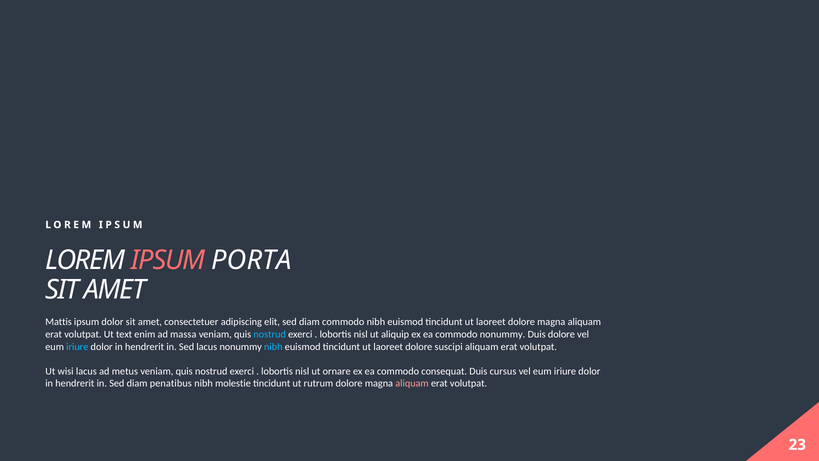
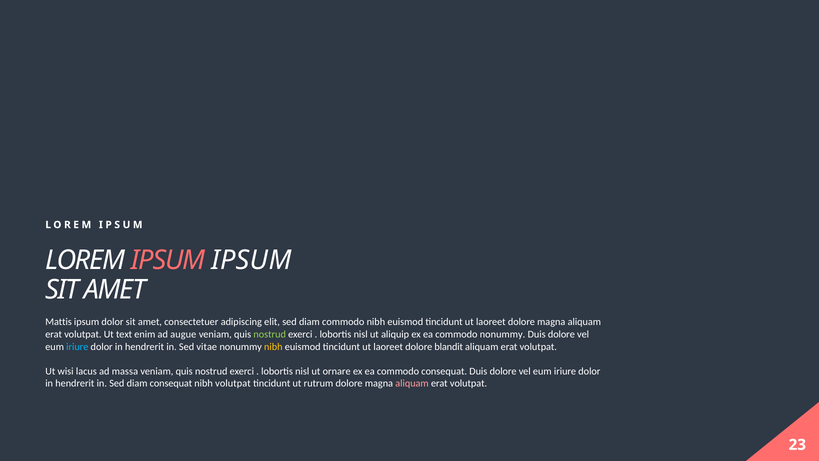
IPSUM PORTA: PORTA -> IPSUM
massa: massa -> augue
nostrud at (270, 334) colour: light blue -> light green
Sed lacus: lacus -> vitae
nibh at (273, 346) colour: light blue -> yellow
suscipi: suscipi -> blandit
metus: metus -> massa
consequat Duis cursus: cursus -> dolore
diam penatibus: penatibus -> consequat
nibh molestie: molestie -> volutpat
